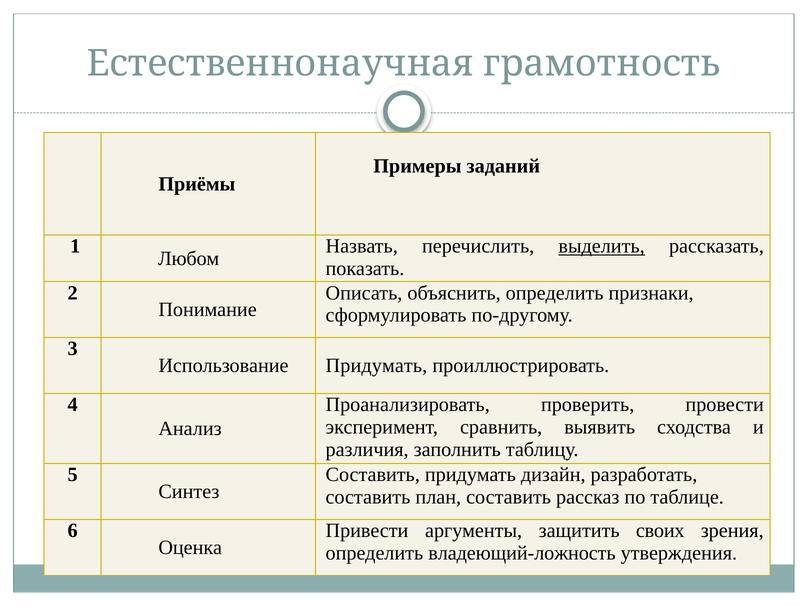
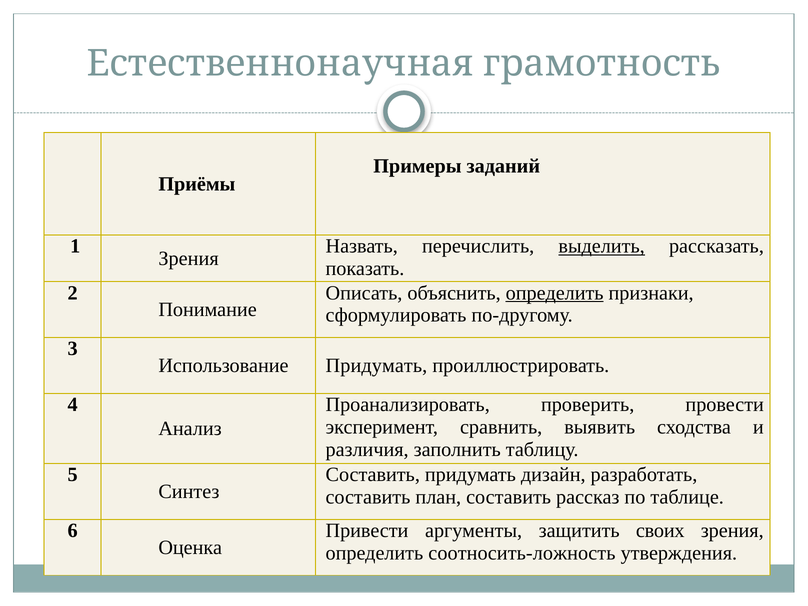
Любом at (189, 258): Любом -> Зрения
определить at (555, 293) underline: none -> present
владеющий-ложность: владеющий-ложность -> соотносить-ложность
